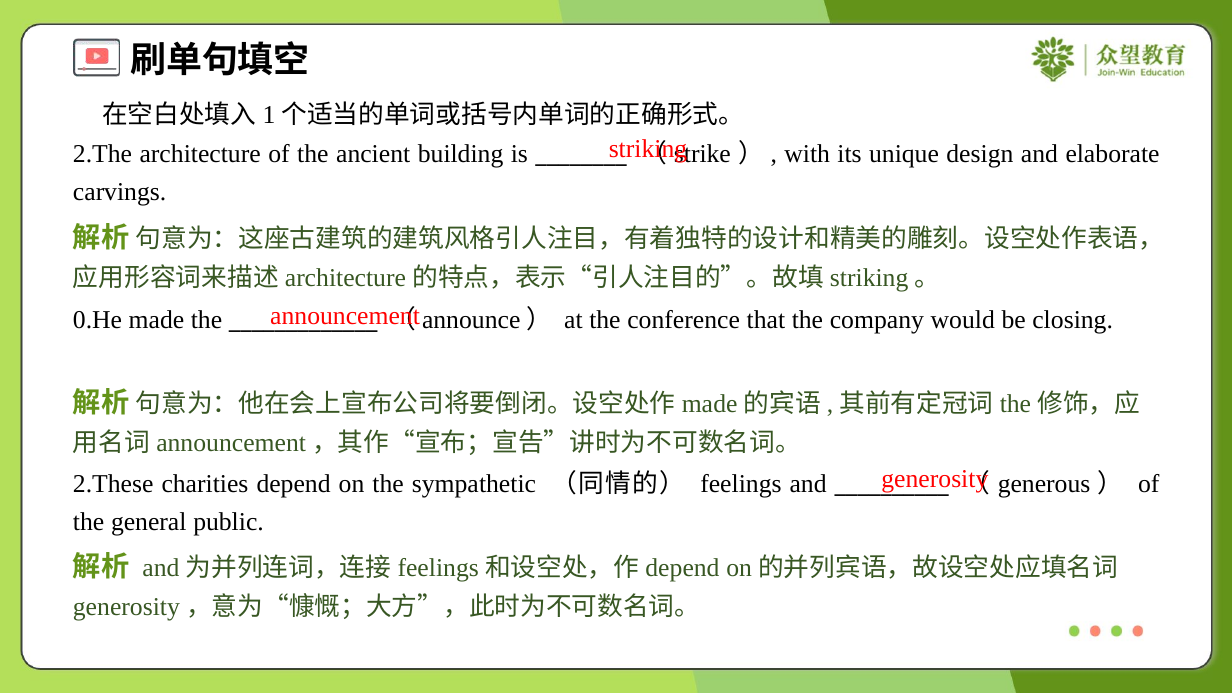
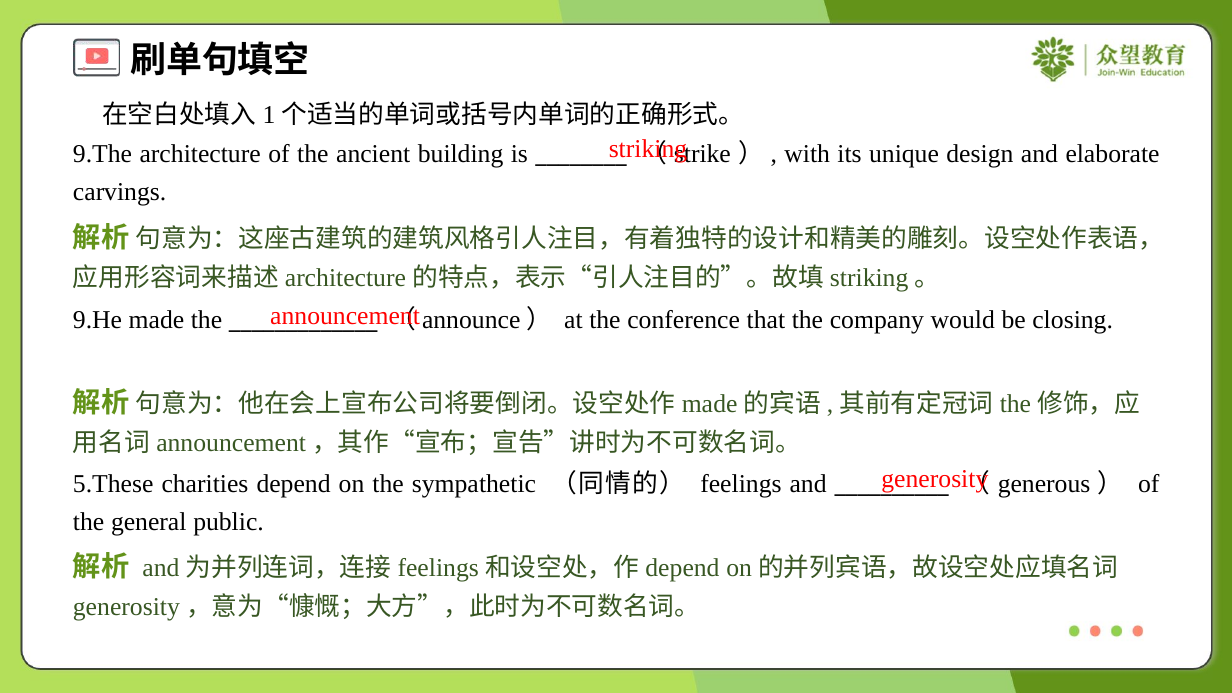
2.The: 2.The -> 9.The
0.He: 0.He -> 9.He
2.These: 2.These -> 5.These
